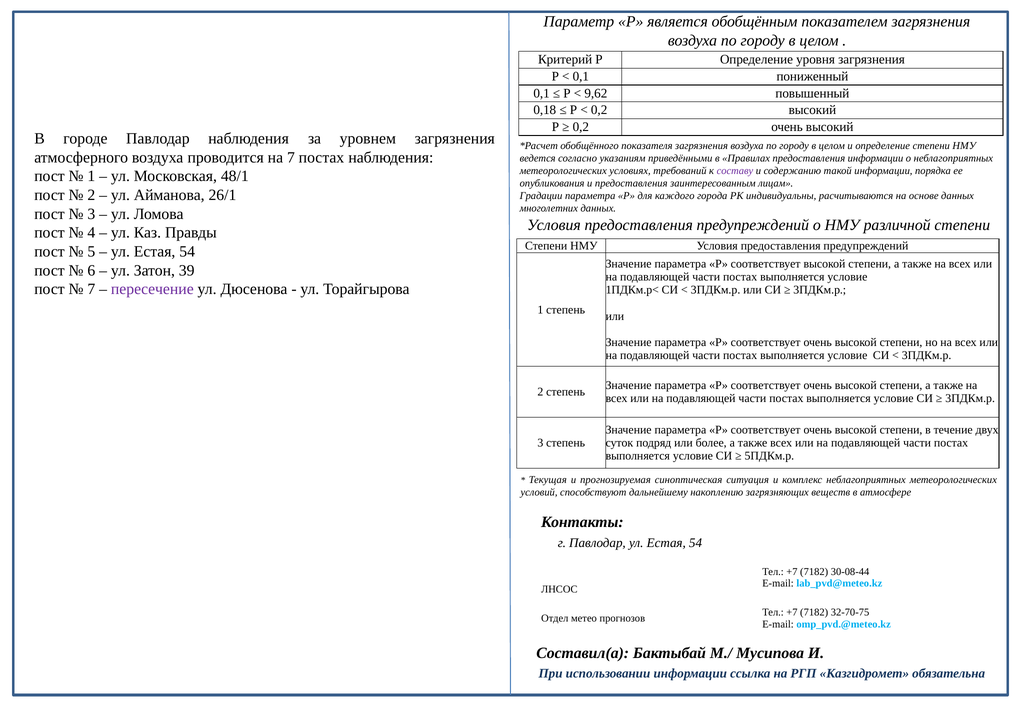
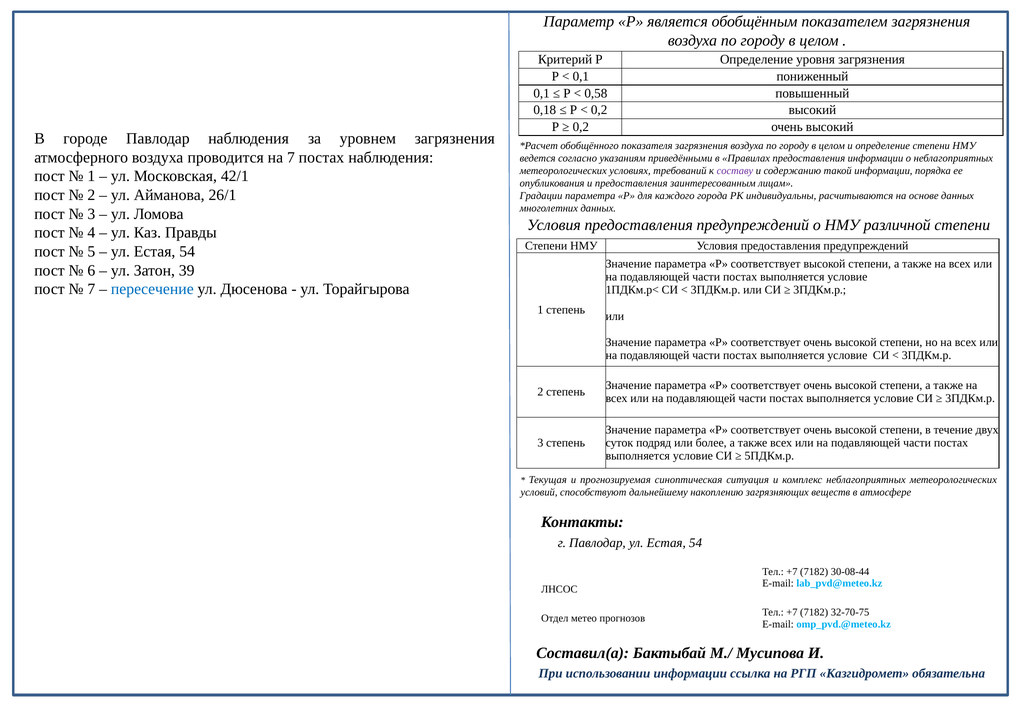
9,62: 9,62 -> 0,58
48/1: 48/1 -> 42/1
пересечение colour: purple -> blue
